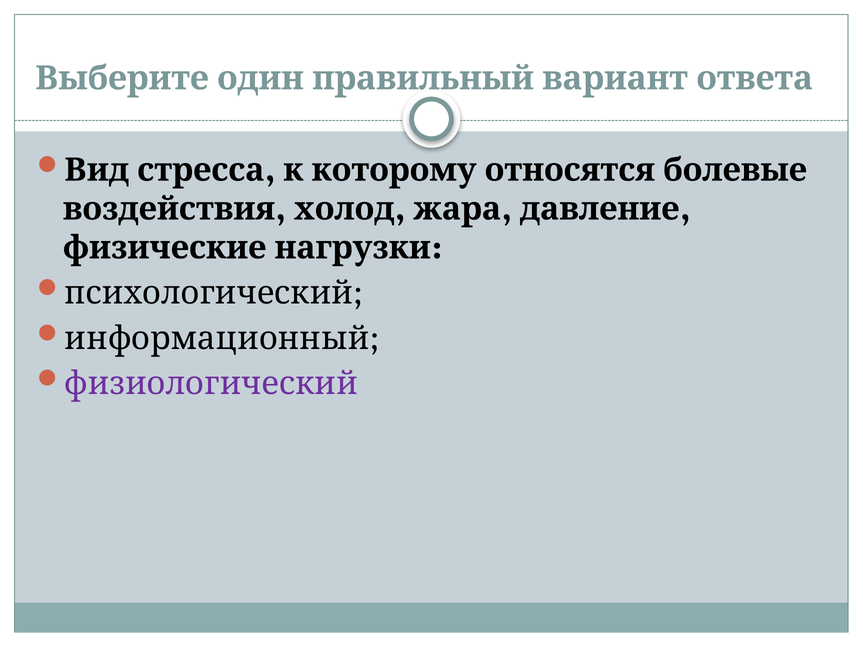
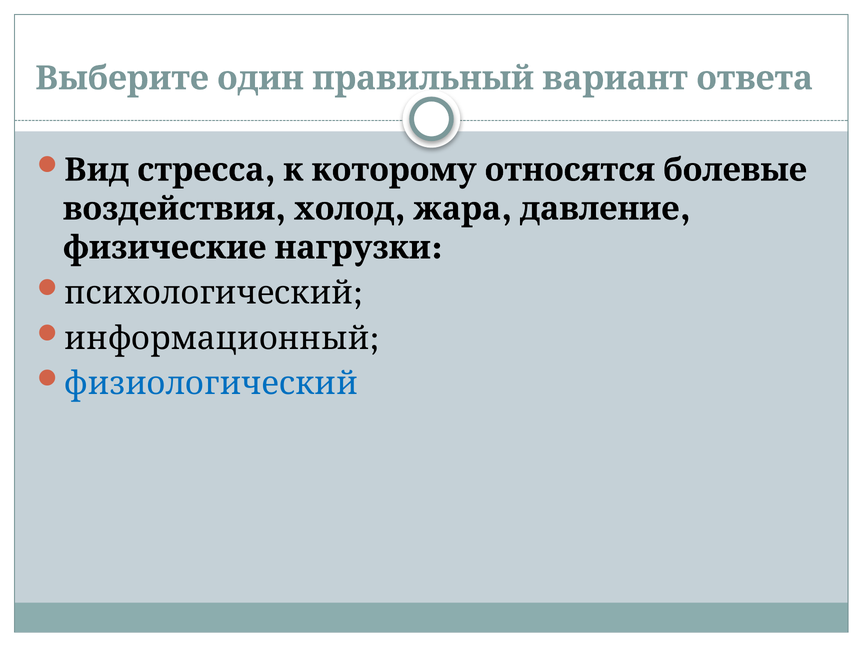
физиологический colour: purple -> blue
